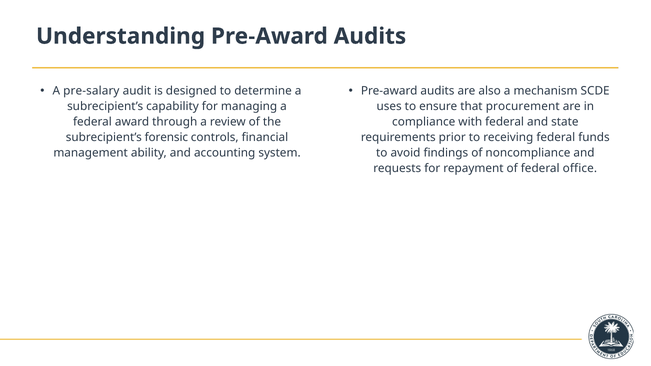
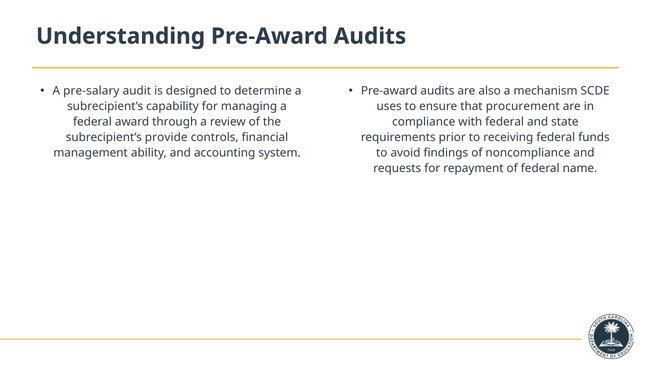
forensic: forensic -> provide
office: office -> name
